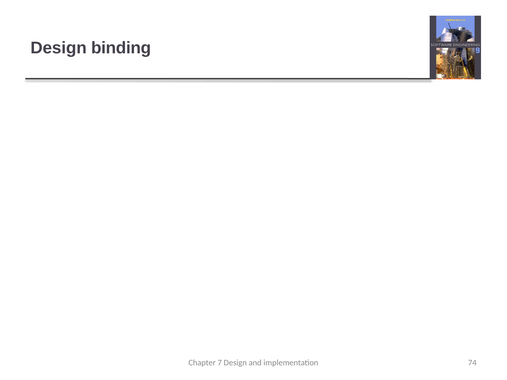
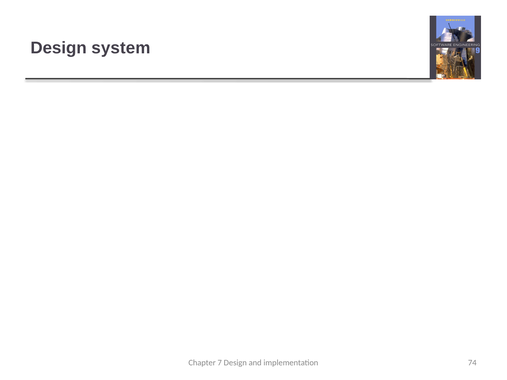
Design binding: binding -> system
